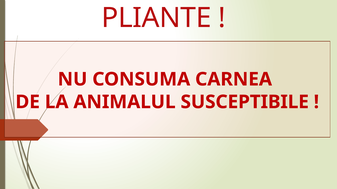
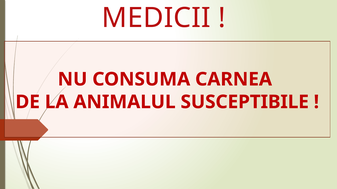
PLIANTE: PLIANTE -> MEDICII
